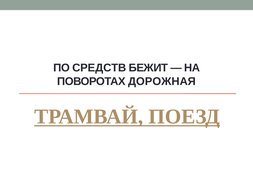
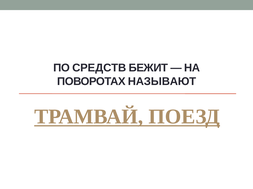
ДОРОЖНАЯ: ДОРОЖНАЯ -> НАЗЫВАЮТ
